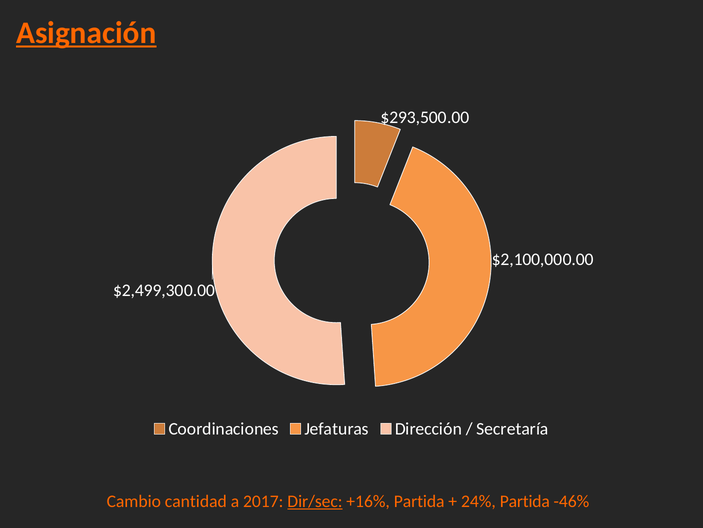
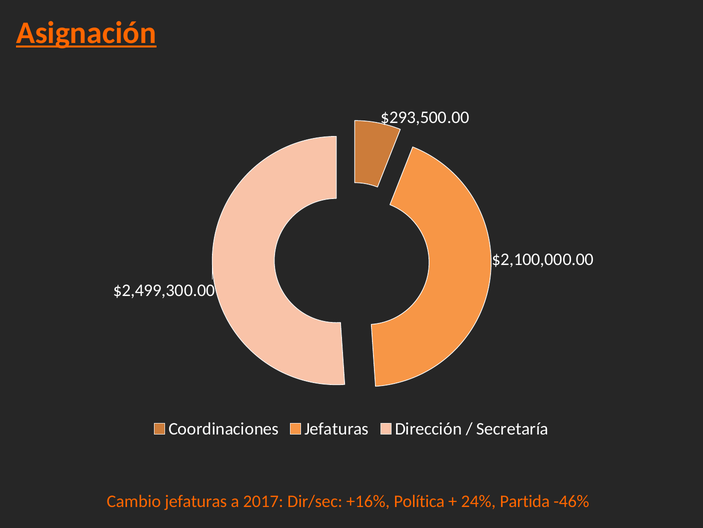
Cambio cantidad: cantidad -> jefaturas
Dir/sec underline: present -> none
+16% Partida: Partida -> Política
